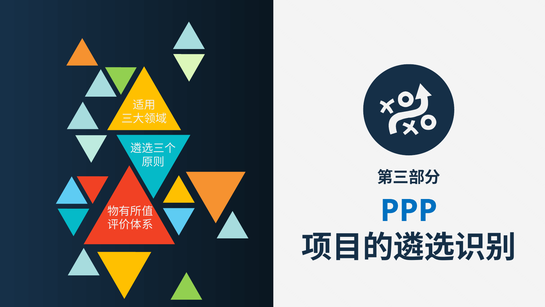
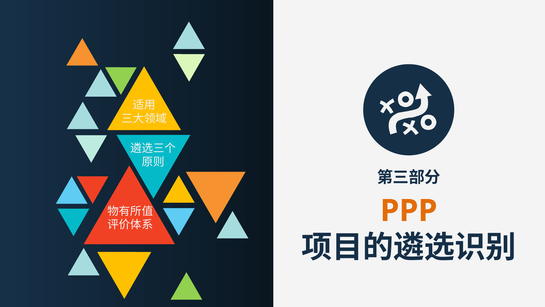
PPP colour: blue -> orange
